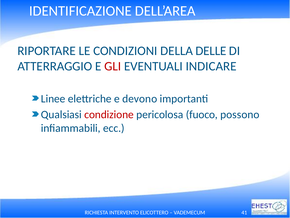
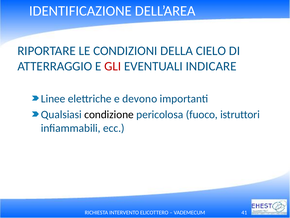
DELLE: DELLE -> CIELO
condizione colour: red -> black
possono: possono -> istruttori
